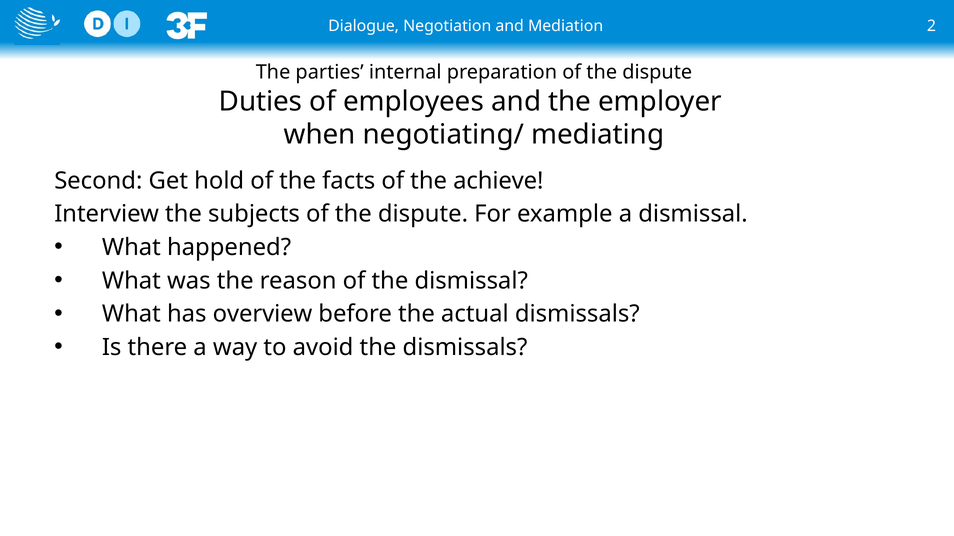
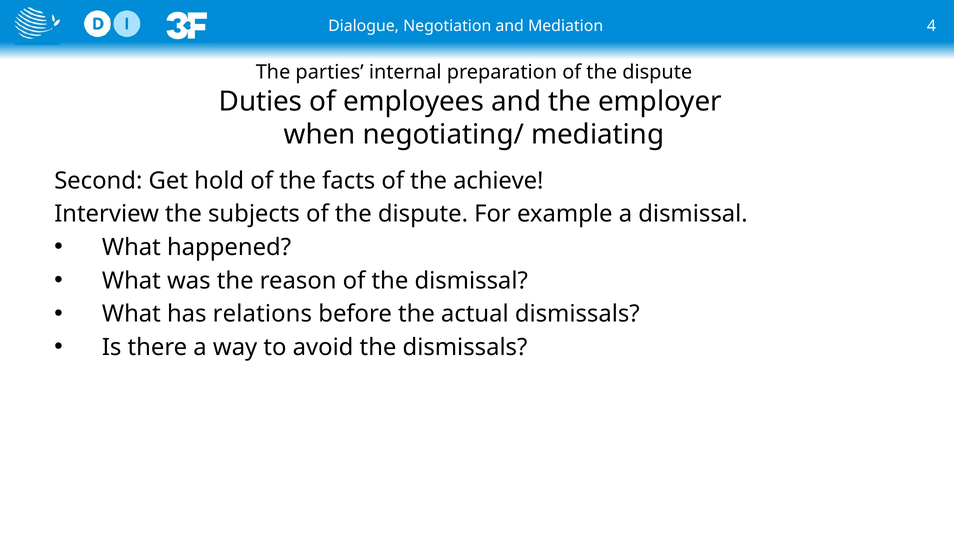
2: 2 -> 4
overview: overview -> relations
